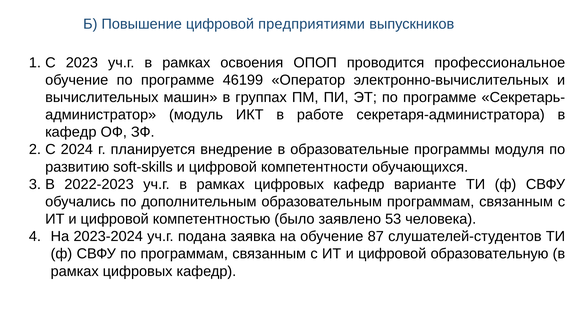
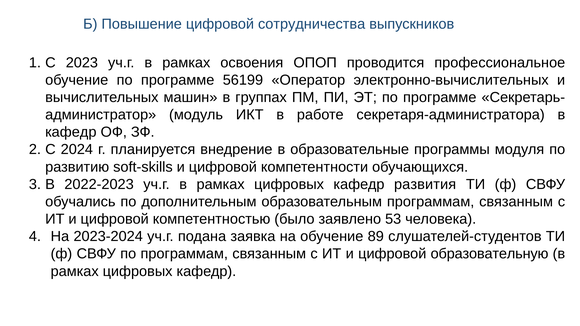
предприятиями: предприятиями -> сотрудничества
46199: 46199 -> 56199
варианте: варианте -> развития
87: 87 -> 89
